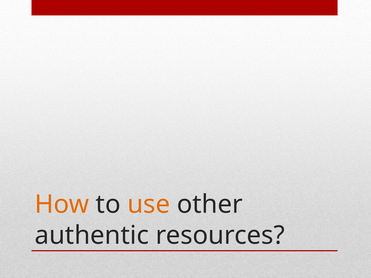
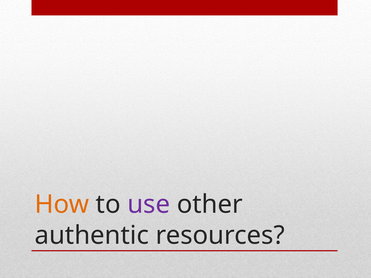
use colour: orange -> purple
